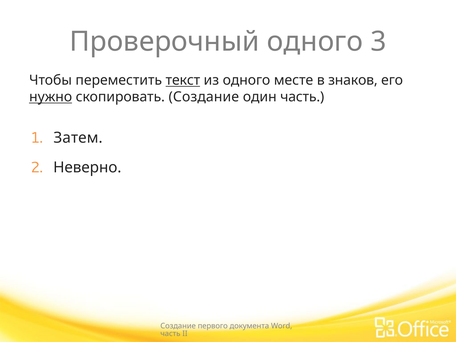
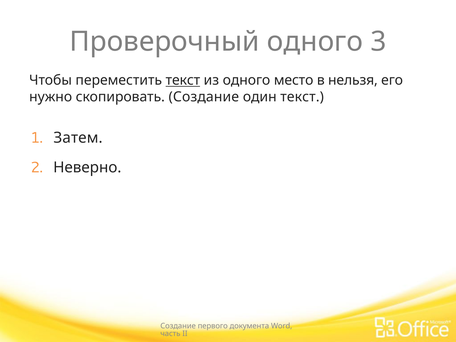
месте: месте -> место
знаков: знаков -> нельзя
нужно underline: present -> none
один часть: часть -> текст
